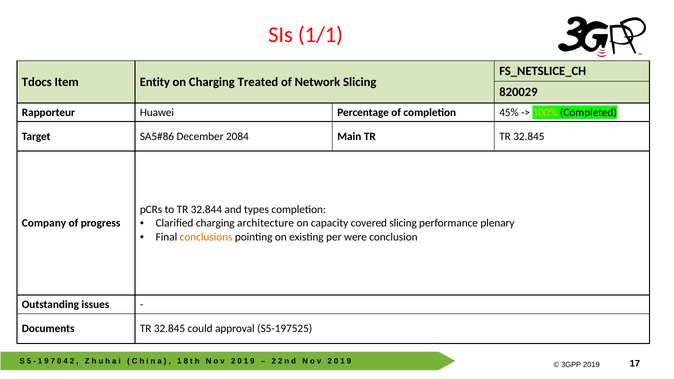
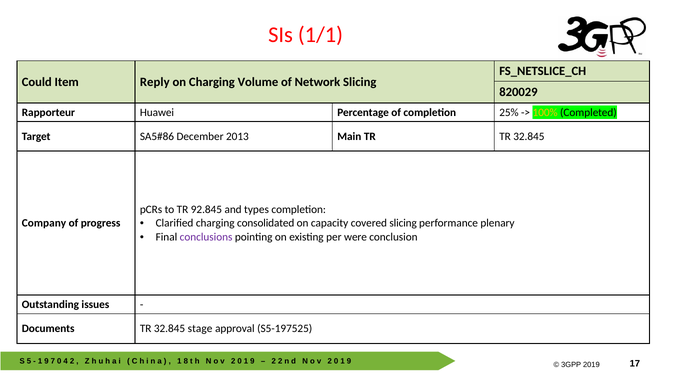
Tdocs: Tdocs -> Could
Entity: Entity -> Reply
Treated: Treated -> Volume
45%: 45% -> 25%
2084: 2084 -> 2013
32.844: 32.844 -> 92.845
architecture: architecture -> consolidated
conclusions colour: orange -> purple
could: could -> stage
